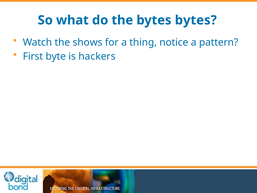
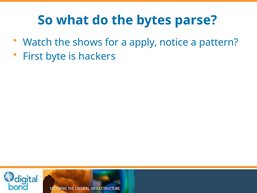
bytes bytes: bytes -> parse
thing: thing -> apply
